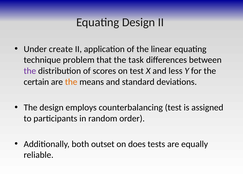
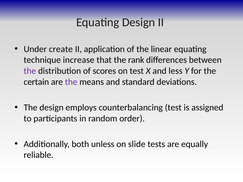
problem: problem -> increase
task: task -> rank
the at (71, 82) colour: orange -> purple
outset: outset -> unless
does: does -> slide
